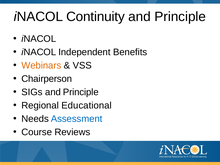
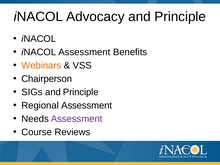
Continuity: Continuity -> Advocacy
iNACOL Independent: Independent -> Assessment
Regional Educational: Educational -> Assessment
Assessment at (77, 119) colour: blue -> purple
